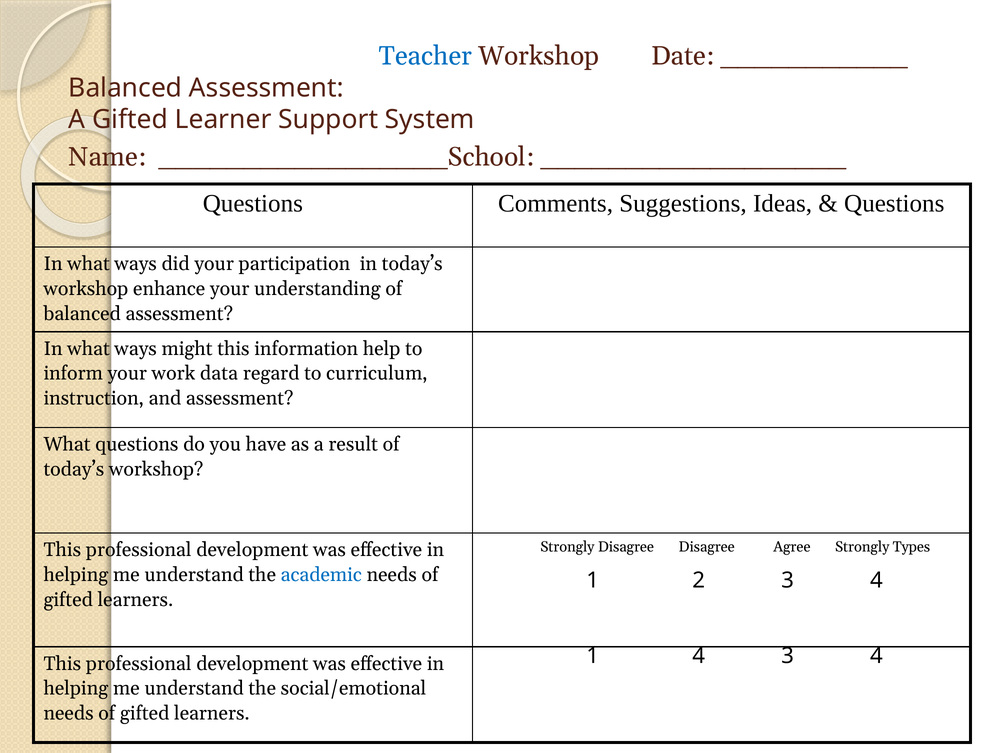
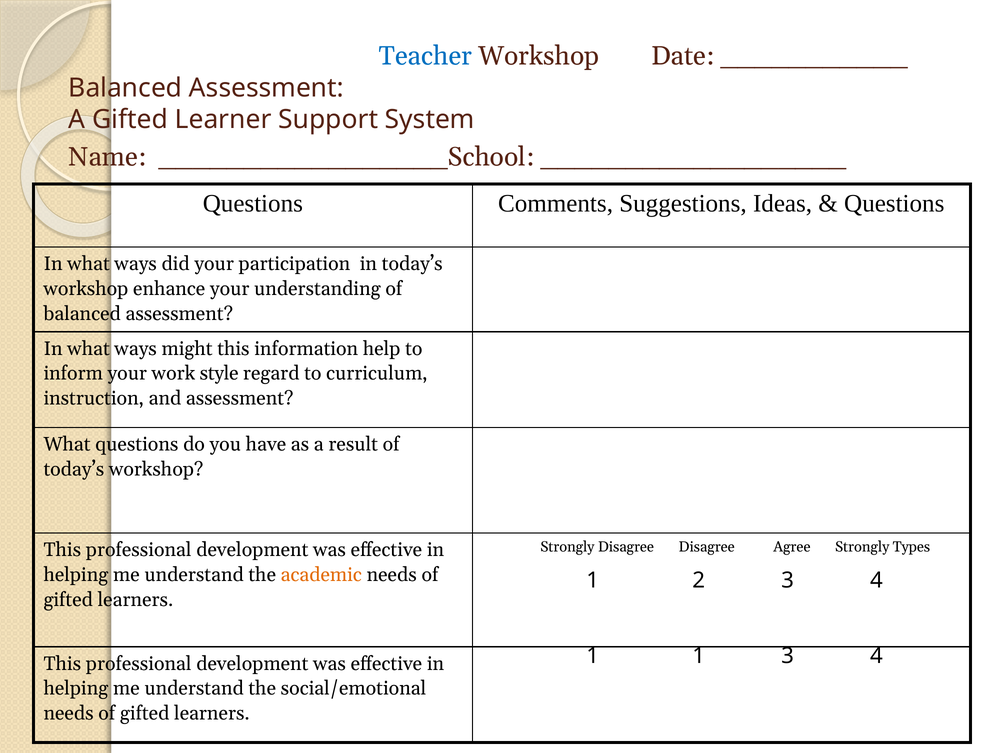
data: data -> style
academic colour: blue -> orange
1 4: 4 -> 1
